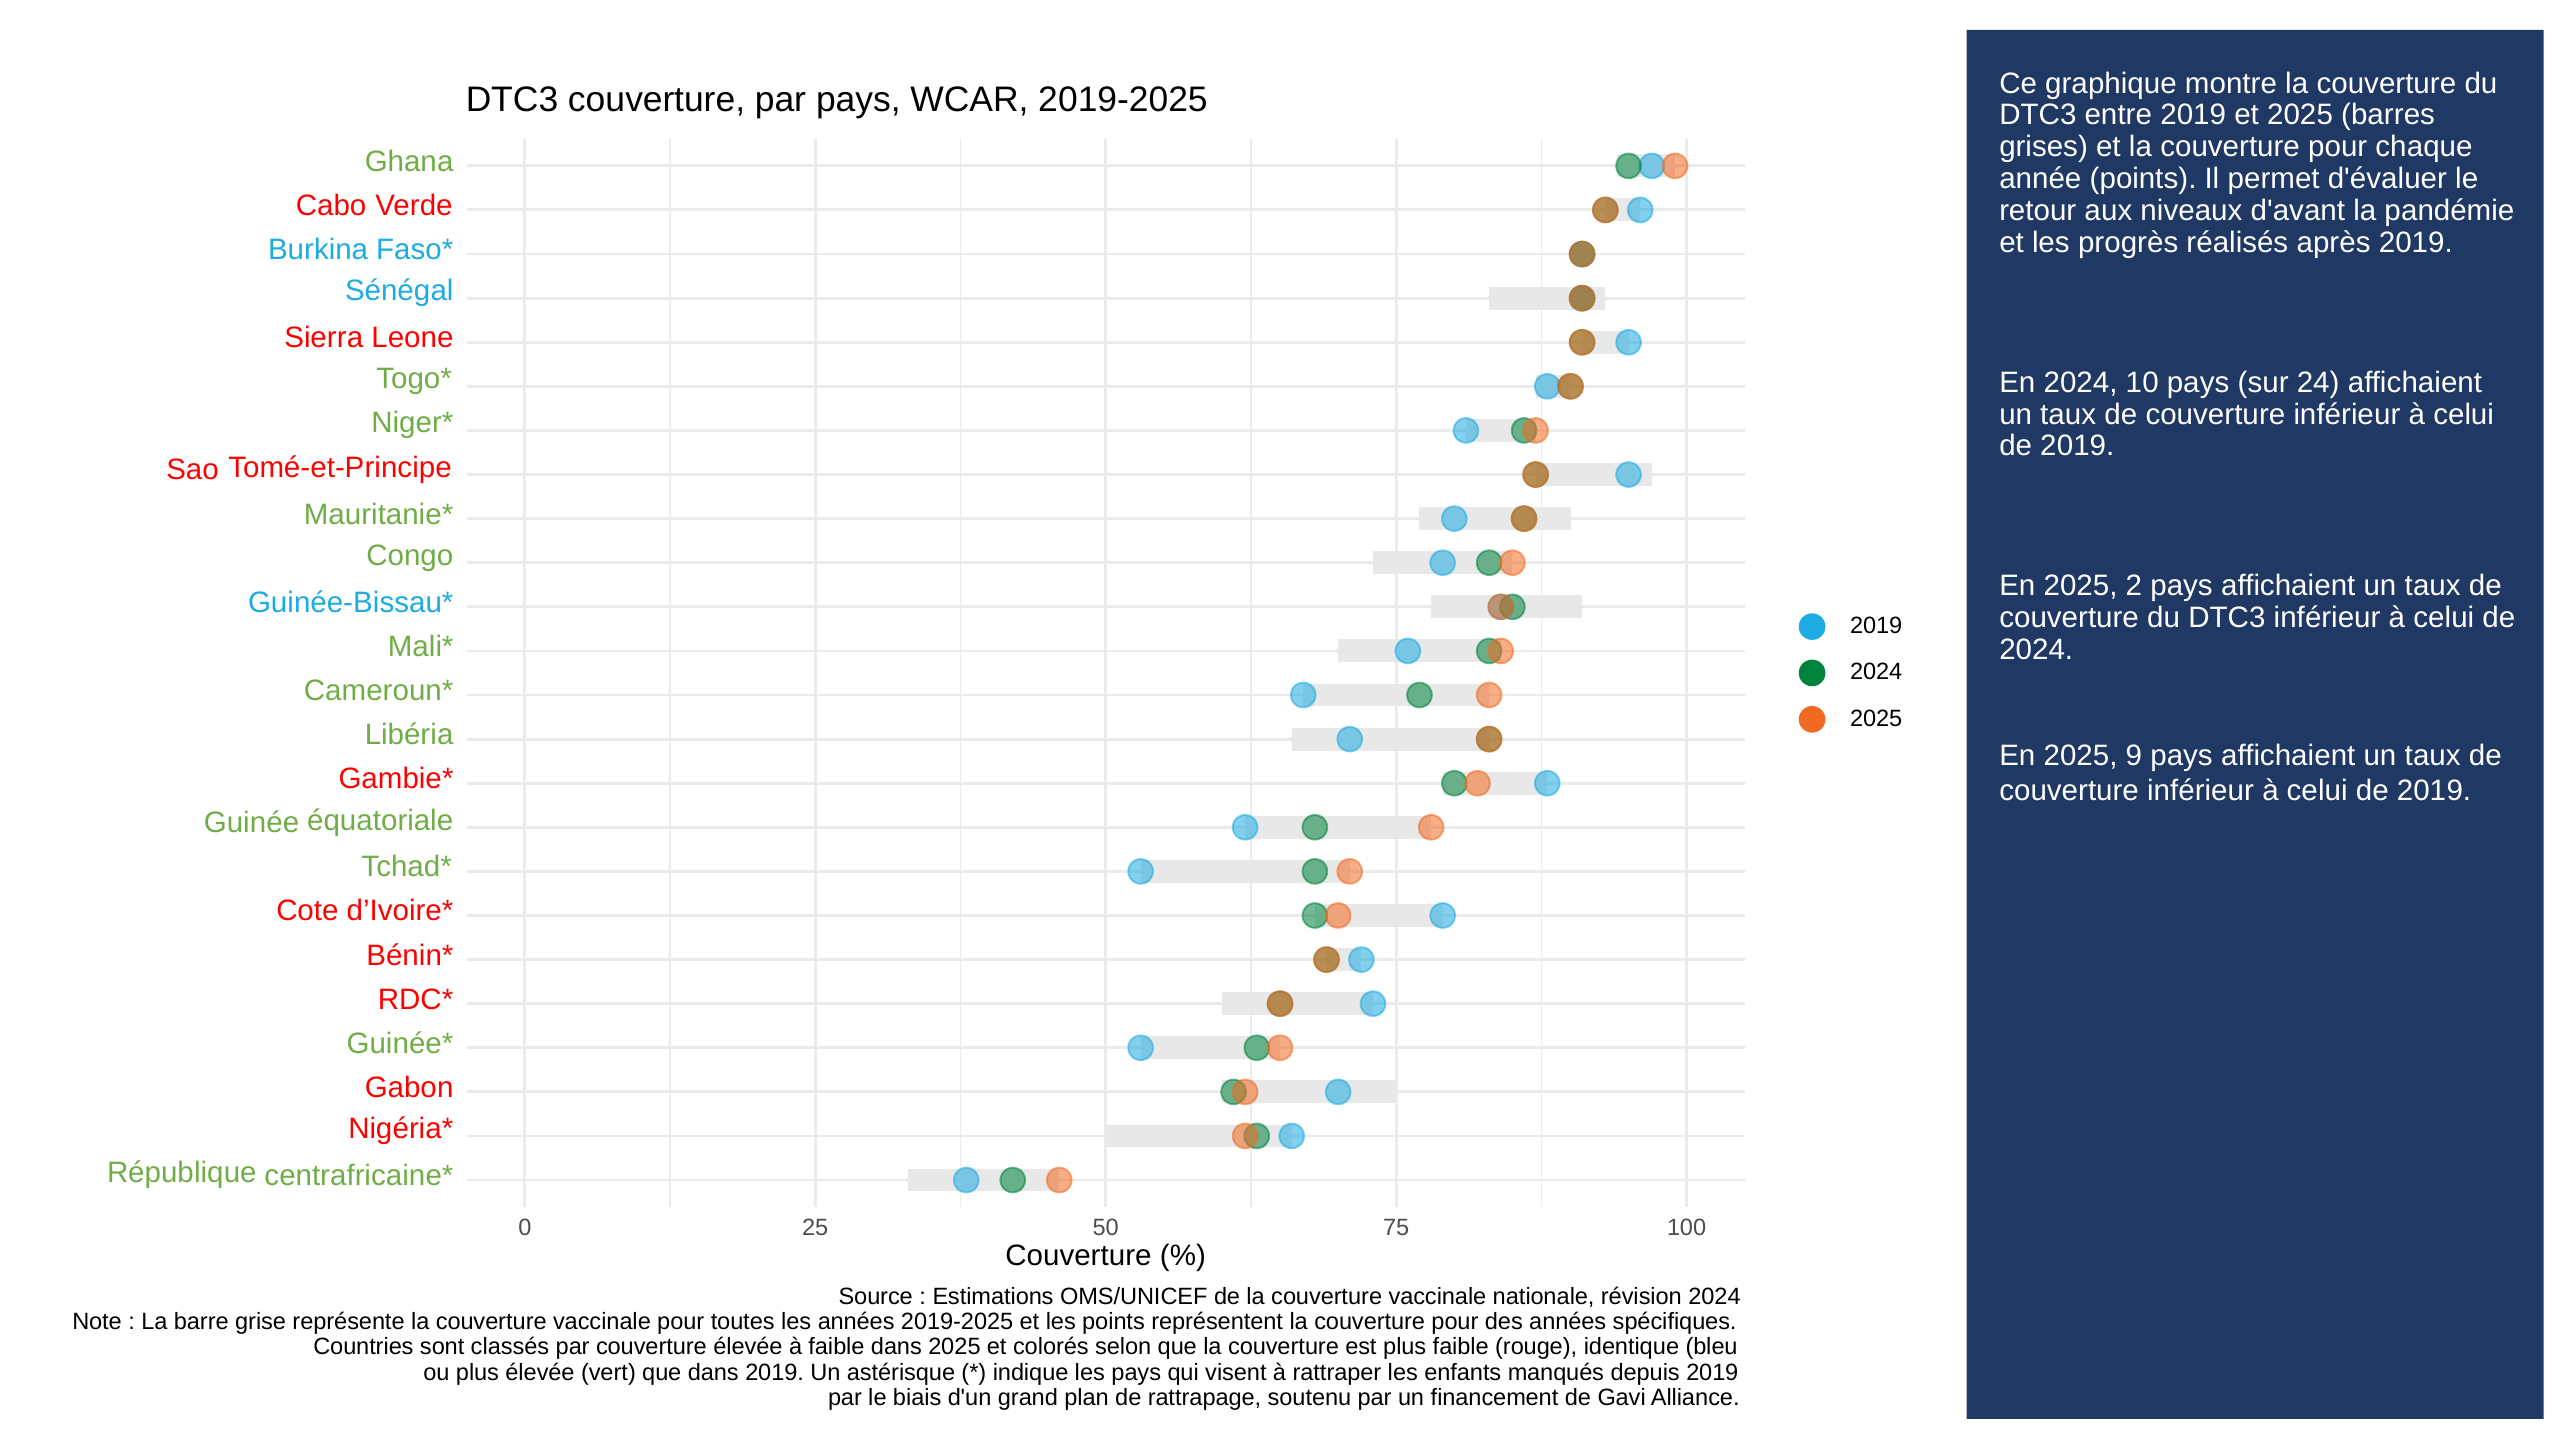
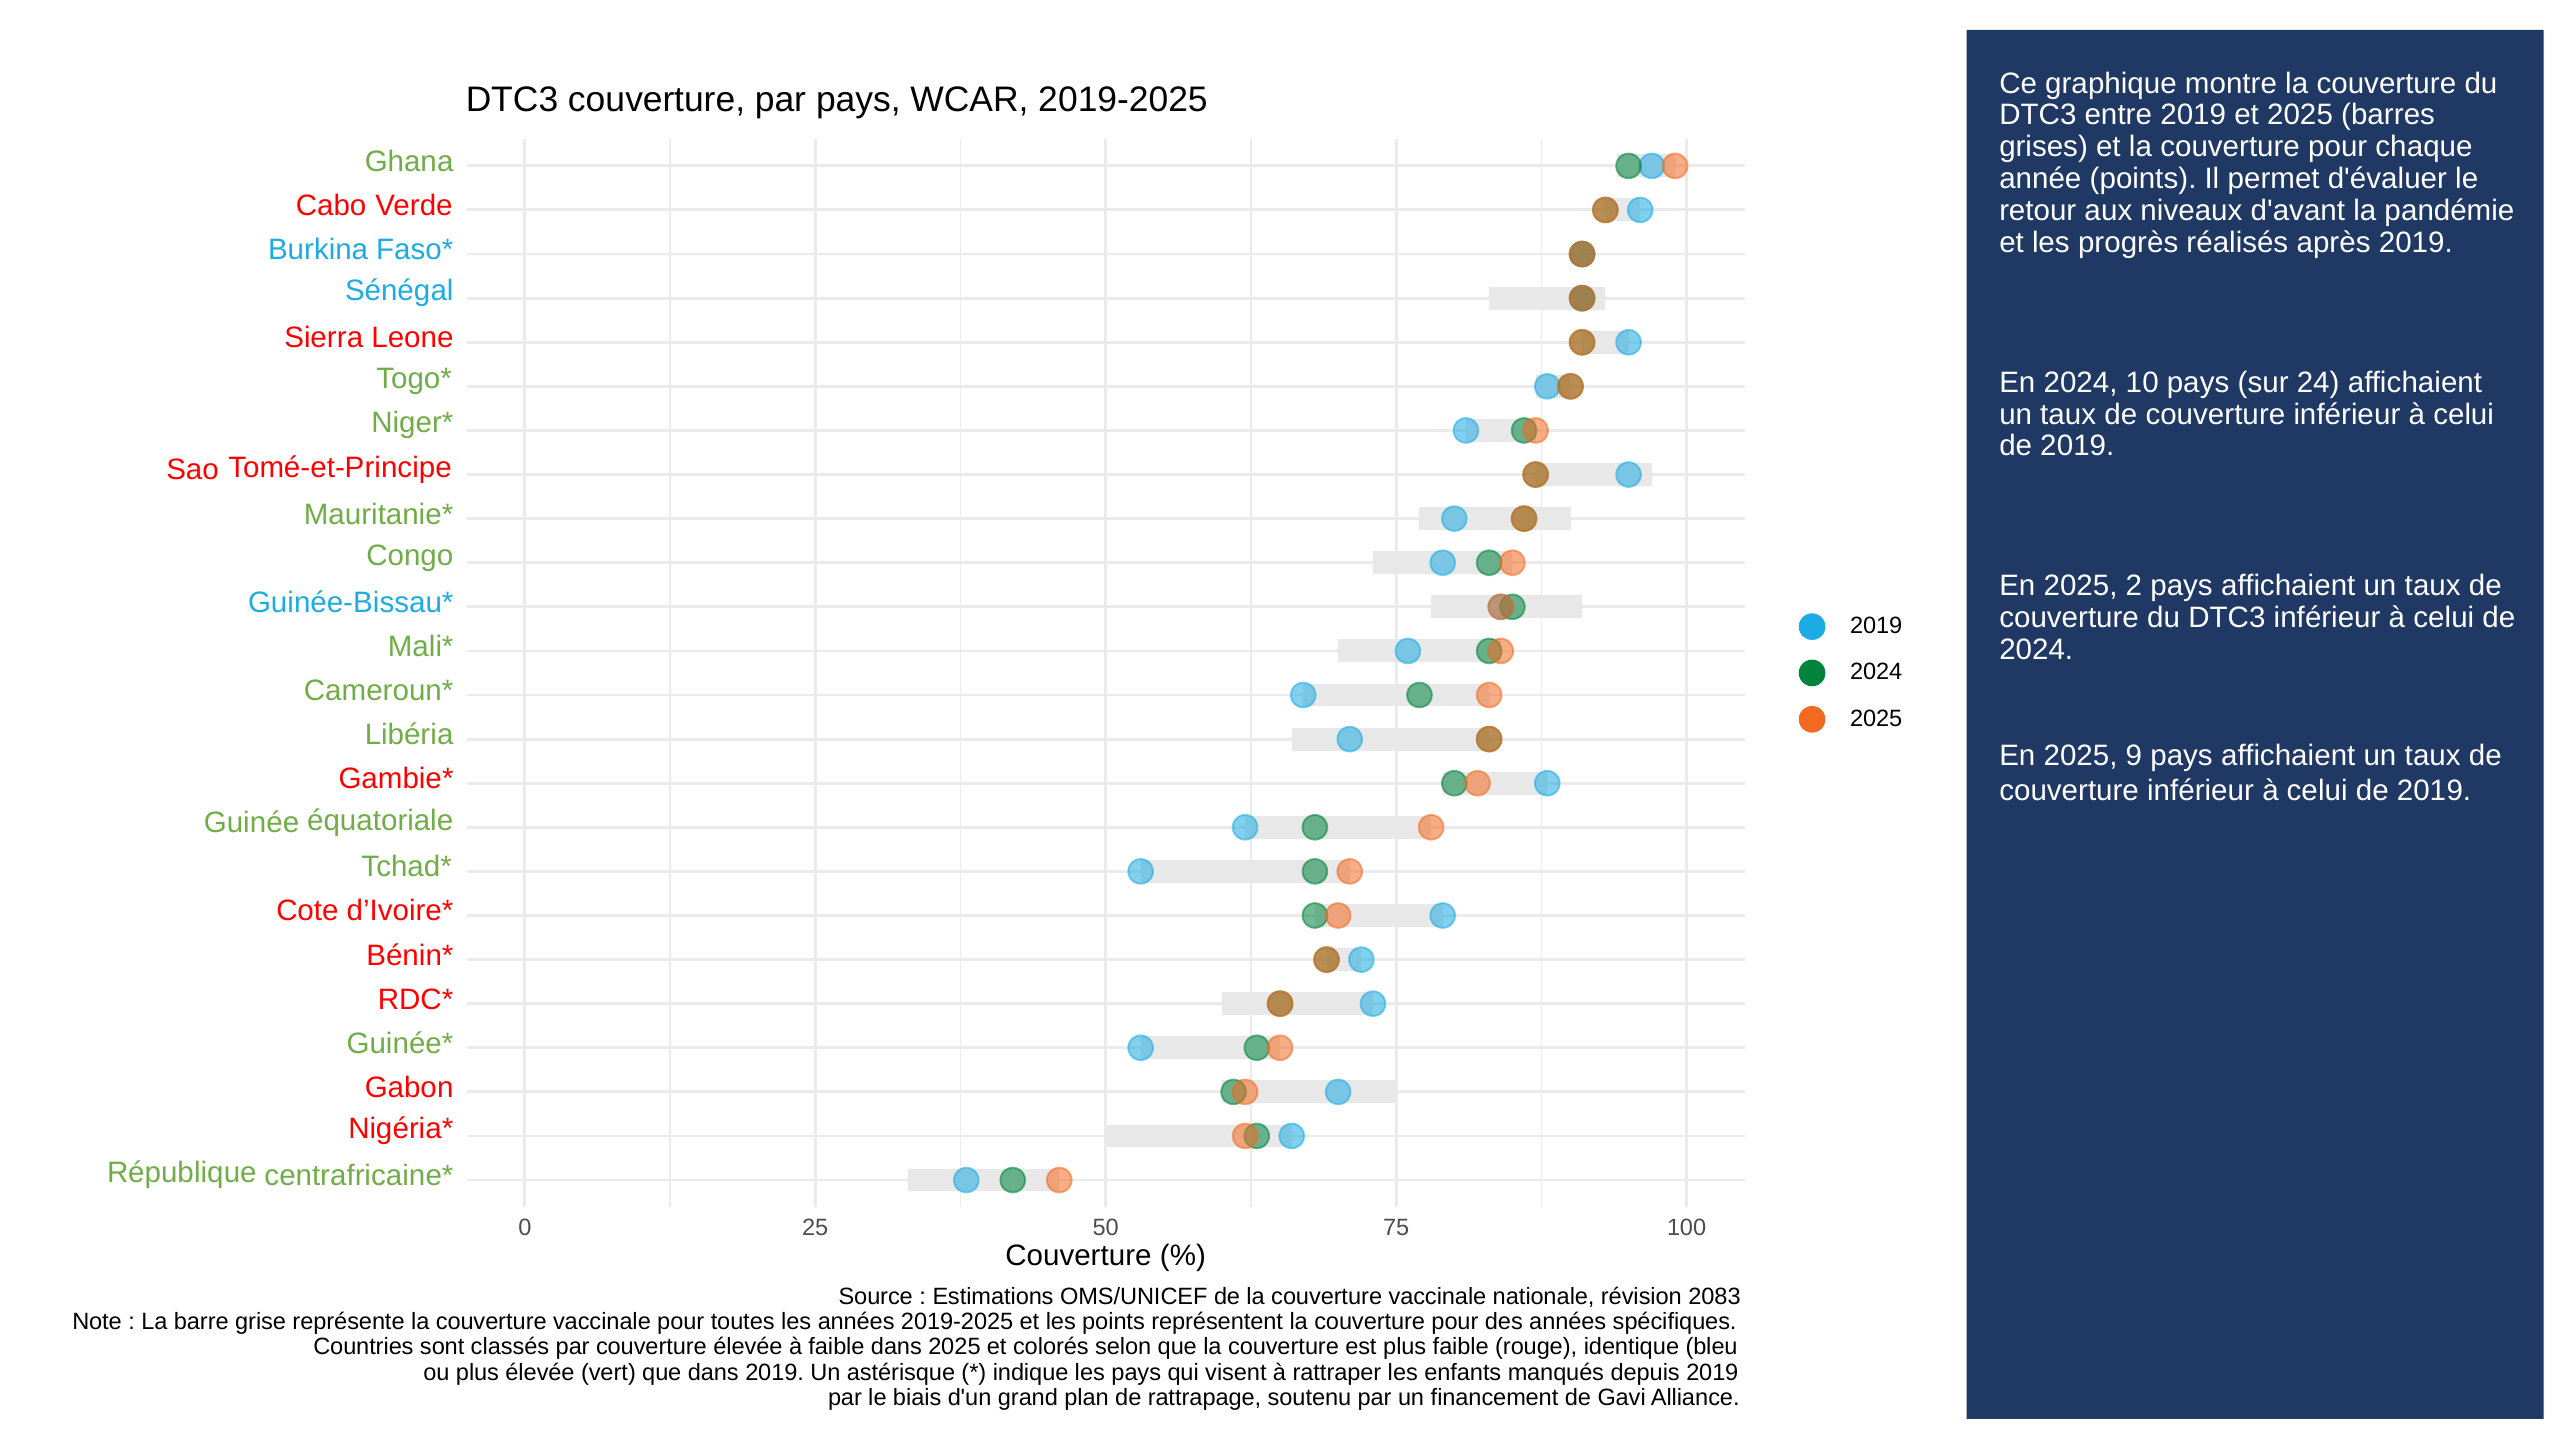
révision 2024: 2024 -> 2083
